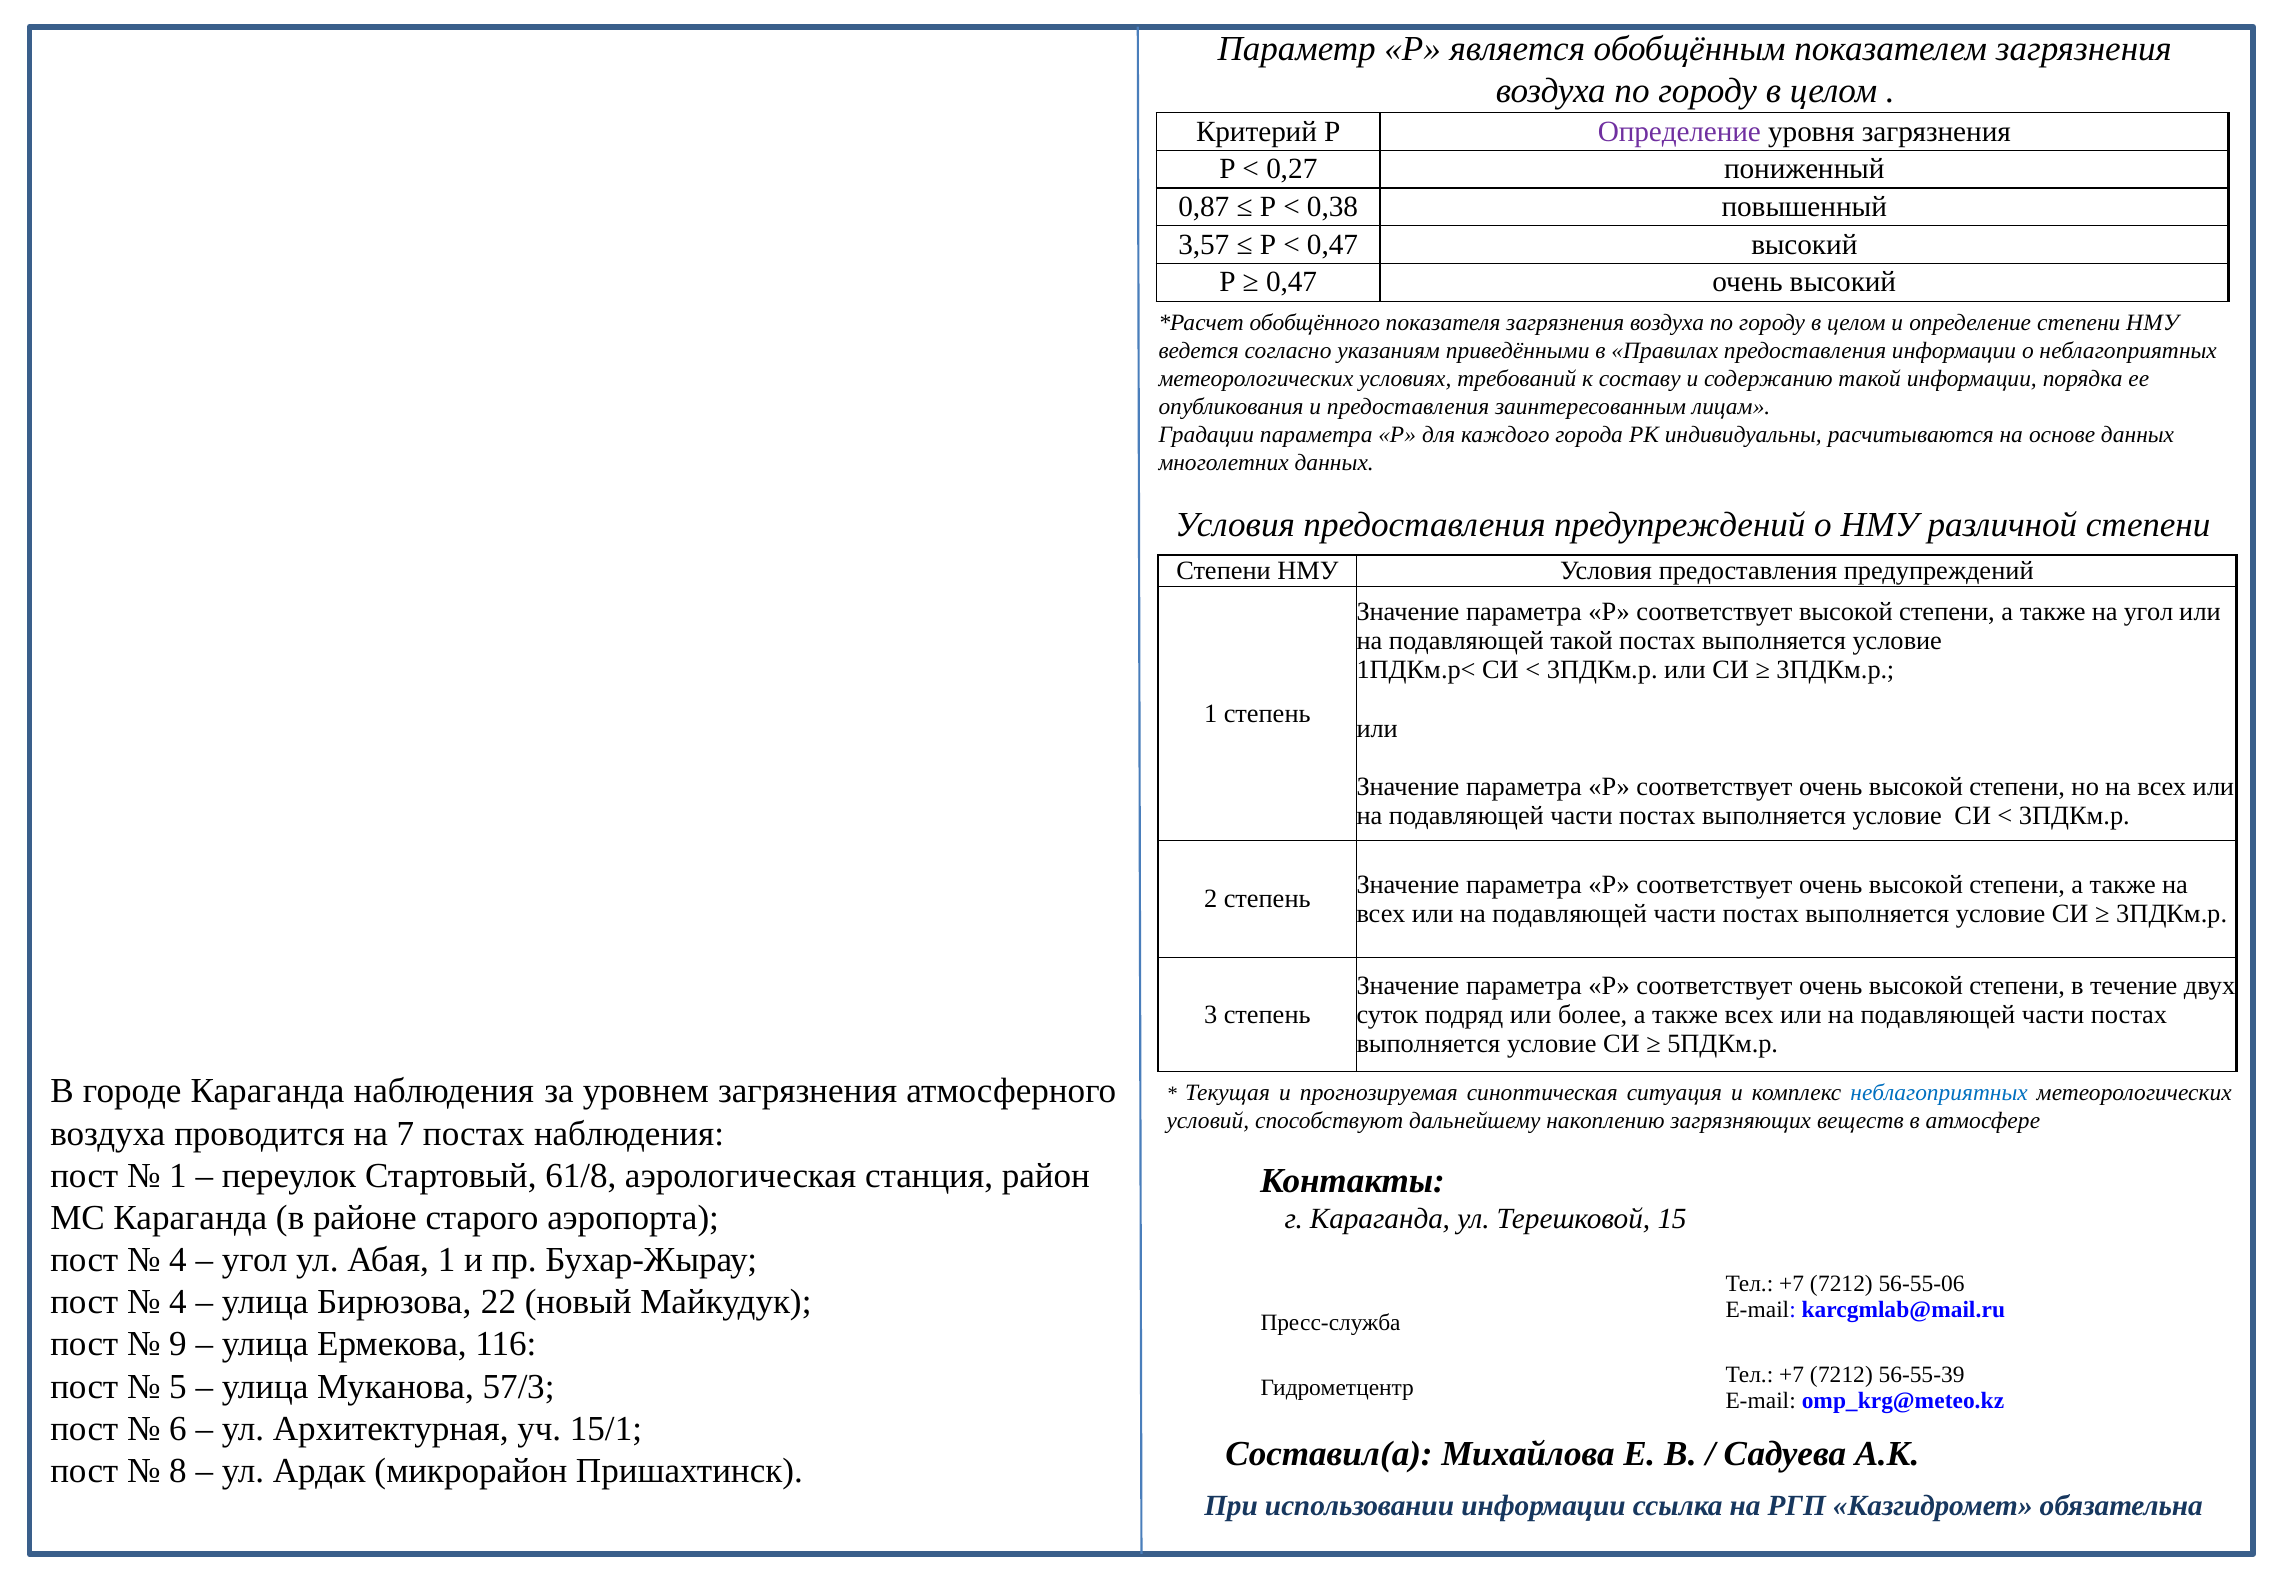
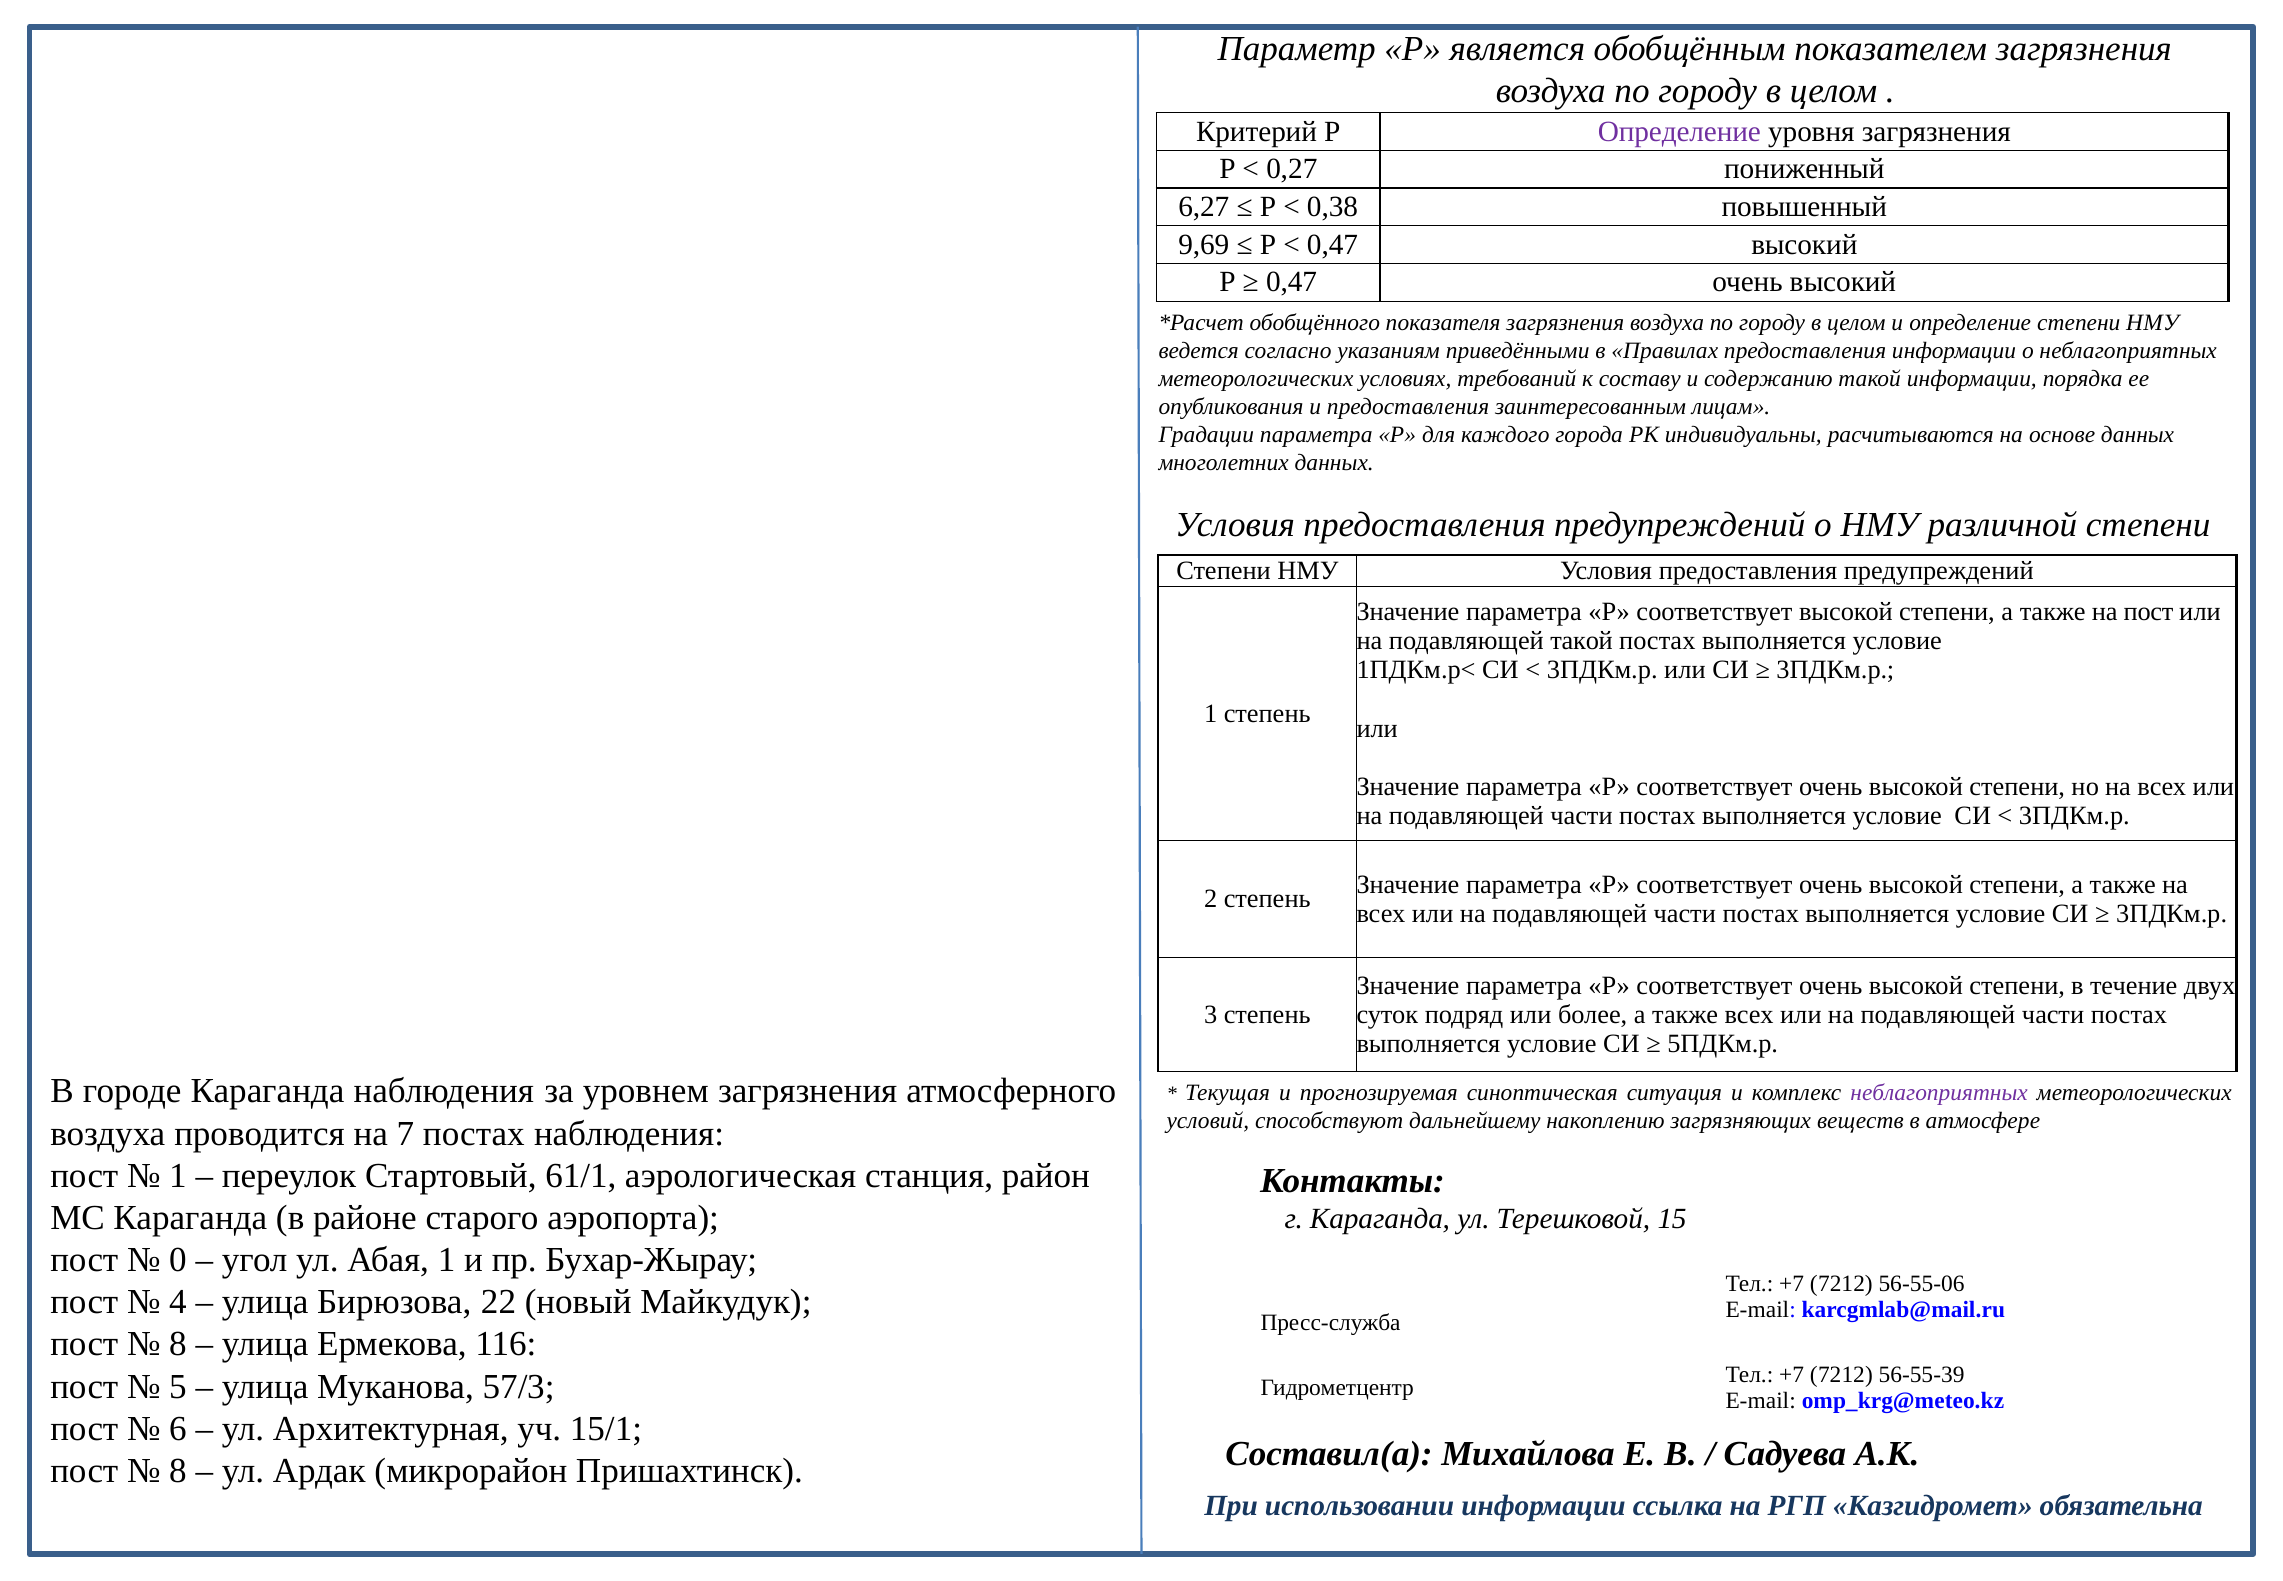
0,87: 0,87 -> 6,27
3,57: 3,57 -> 9,69
на угол: угол -> пост
неблагоприятных at (1939, 1093) colour: blue -> purple
61/8: 61/8 -> 61/1
4 at (178, 1260): 4 -> 0
9 at (178, 1344): 9 -> 8
